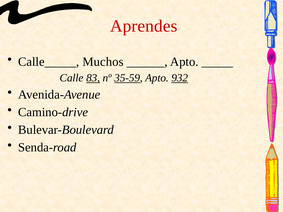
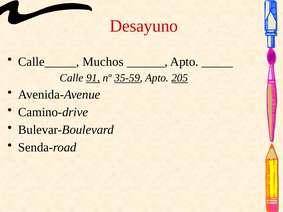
Aprendes: Aprendes -> Desayuno
83: 83 -> 91
932: 932 -> 205
